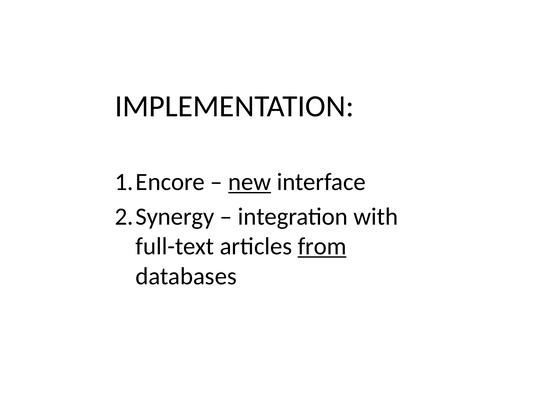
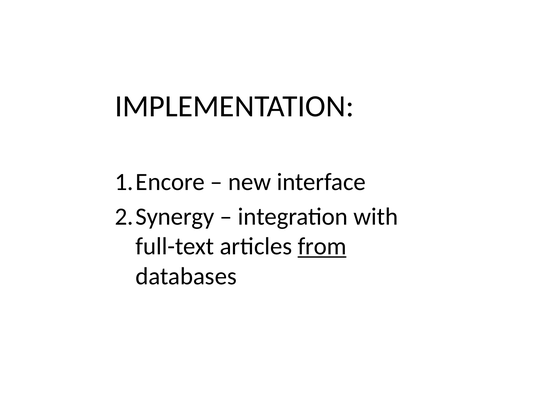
new underline: present -> none
